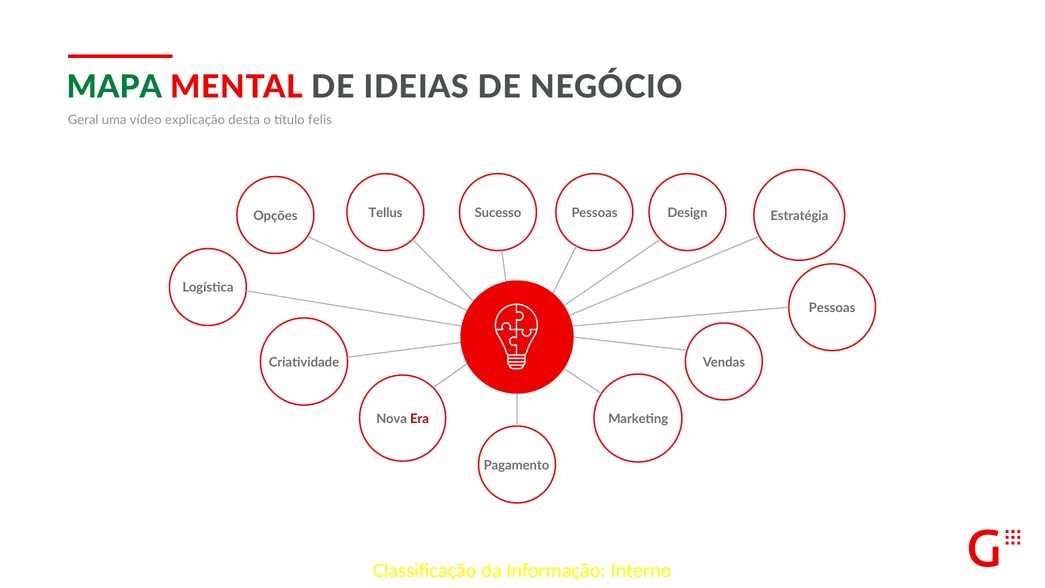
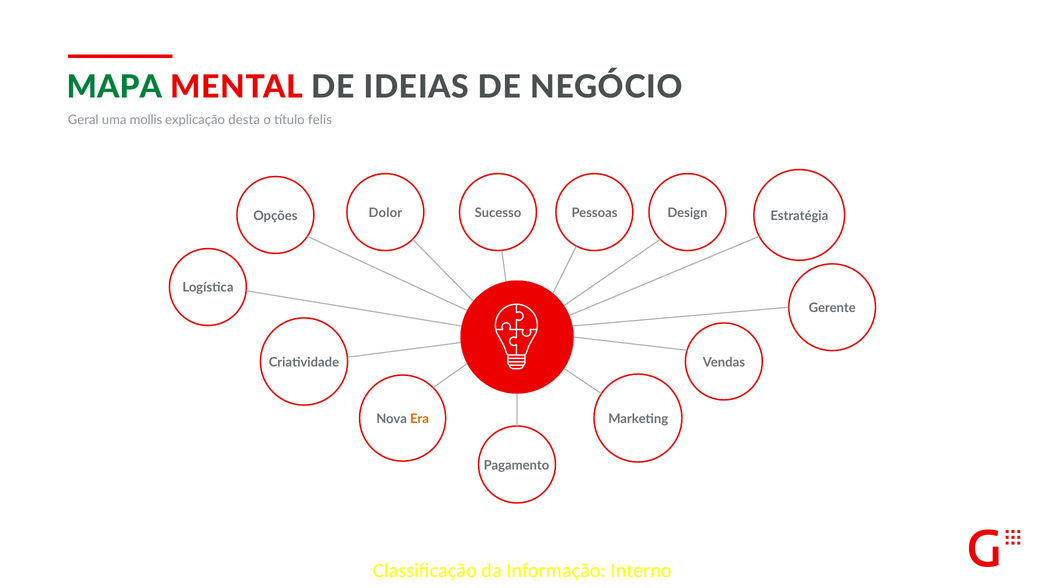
vídeo: vídeo -> mollis
Tellus: Tellus -> Dolor
Pessoas at (832, 308): Pessoas -> Gerente
Era colour: red -> orange
